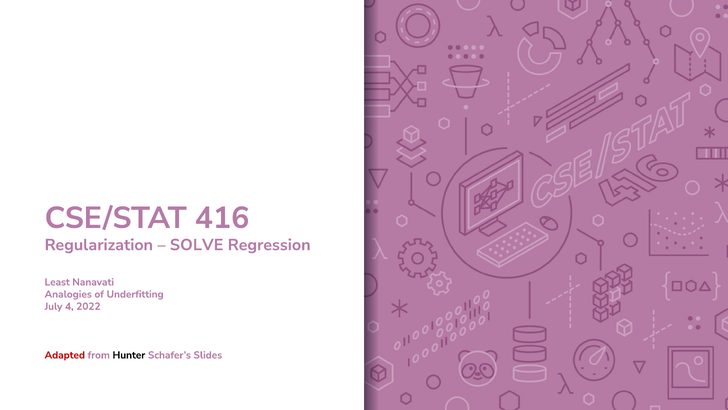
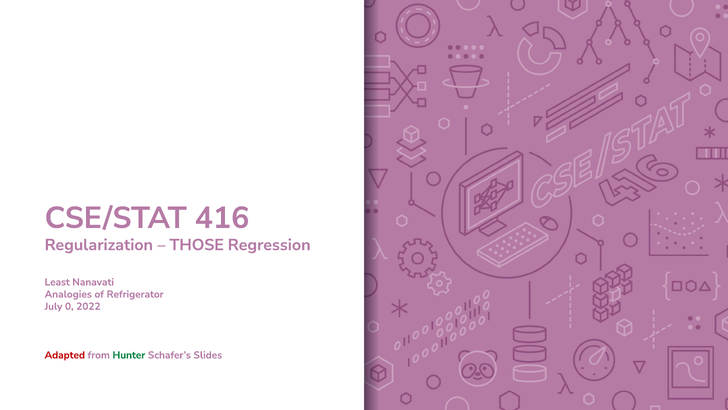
SOLVE: SOLVE -> THOSE
Underfitting: Underfitting -> Refrigerator
4: 4 -> 0
Hunter colour: black -> green
